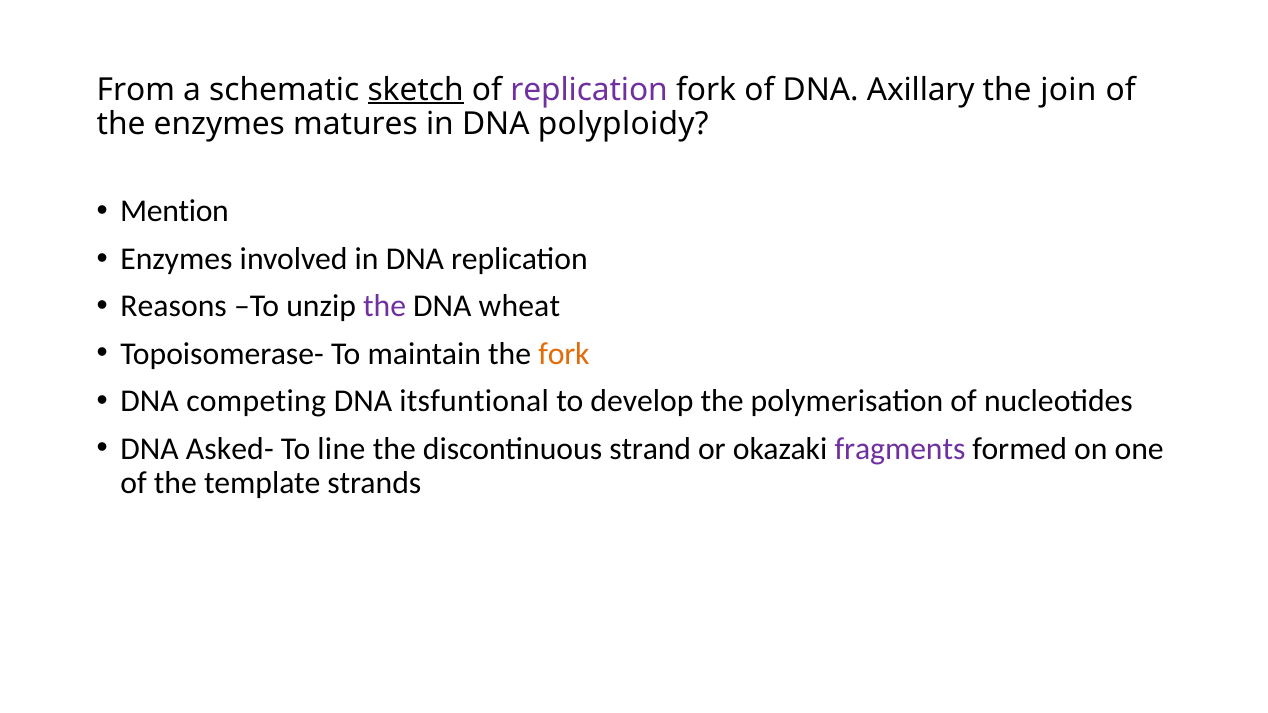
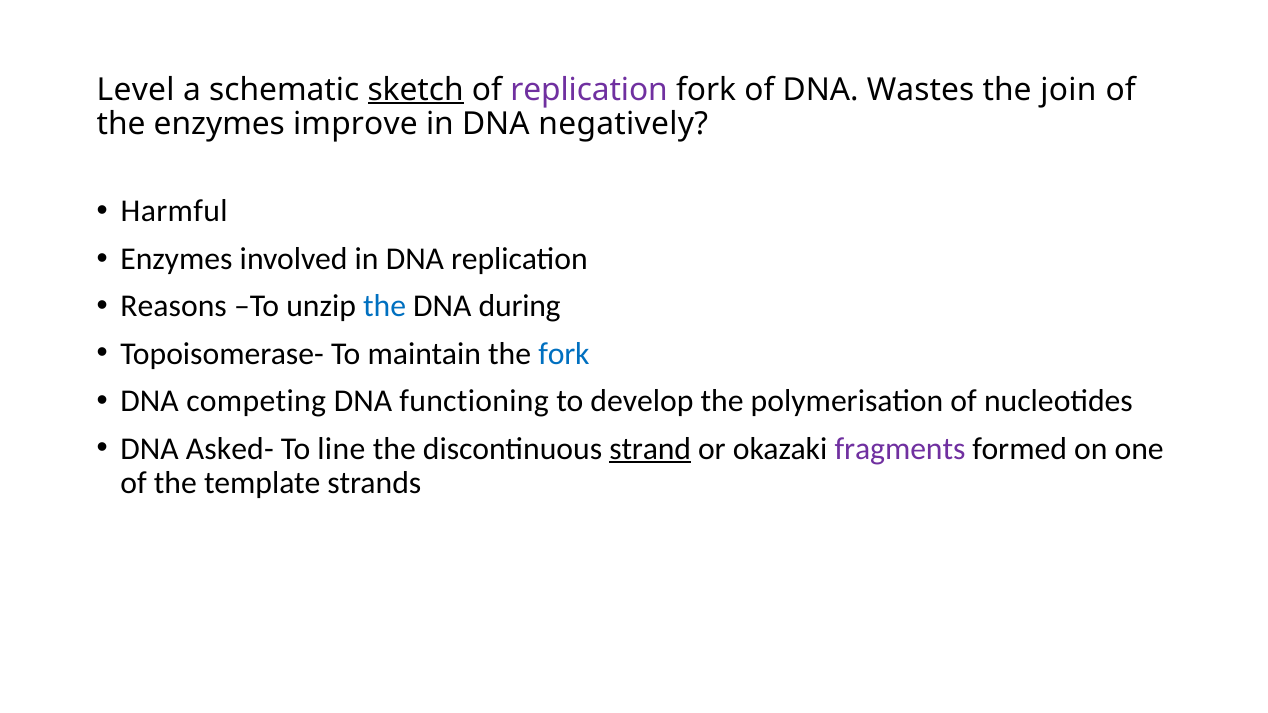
From: From -> Level
Axillary: Axillary -> Wastes
matures: matures -> improve
polyploidy: polyploidy -> negatively
Mention: Mention -> Harmful
the at (385, 306) colour: purple -> blue
wheat: wheat -> during
fork at (564, 354) colour: orange -> blue
itsfuntional: itsfuntional -> functioning
strand underline: none -> present
